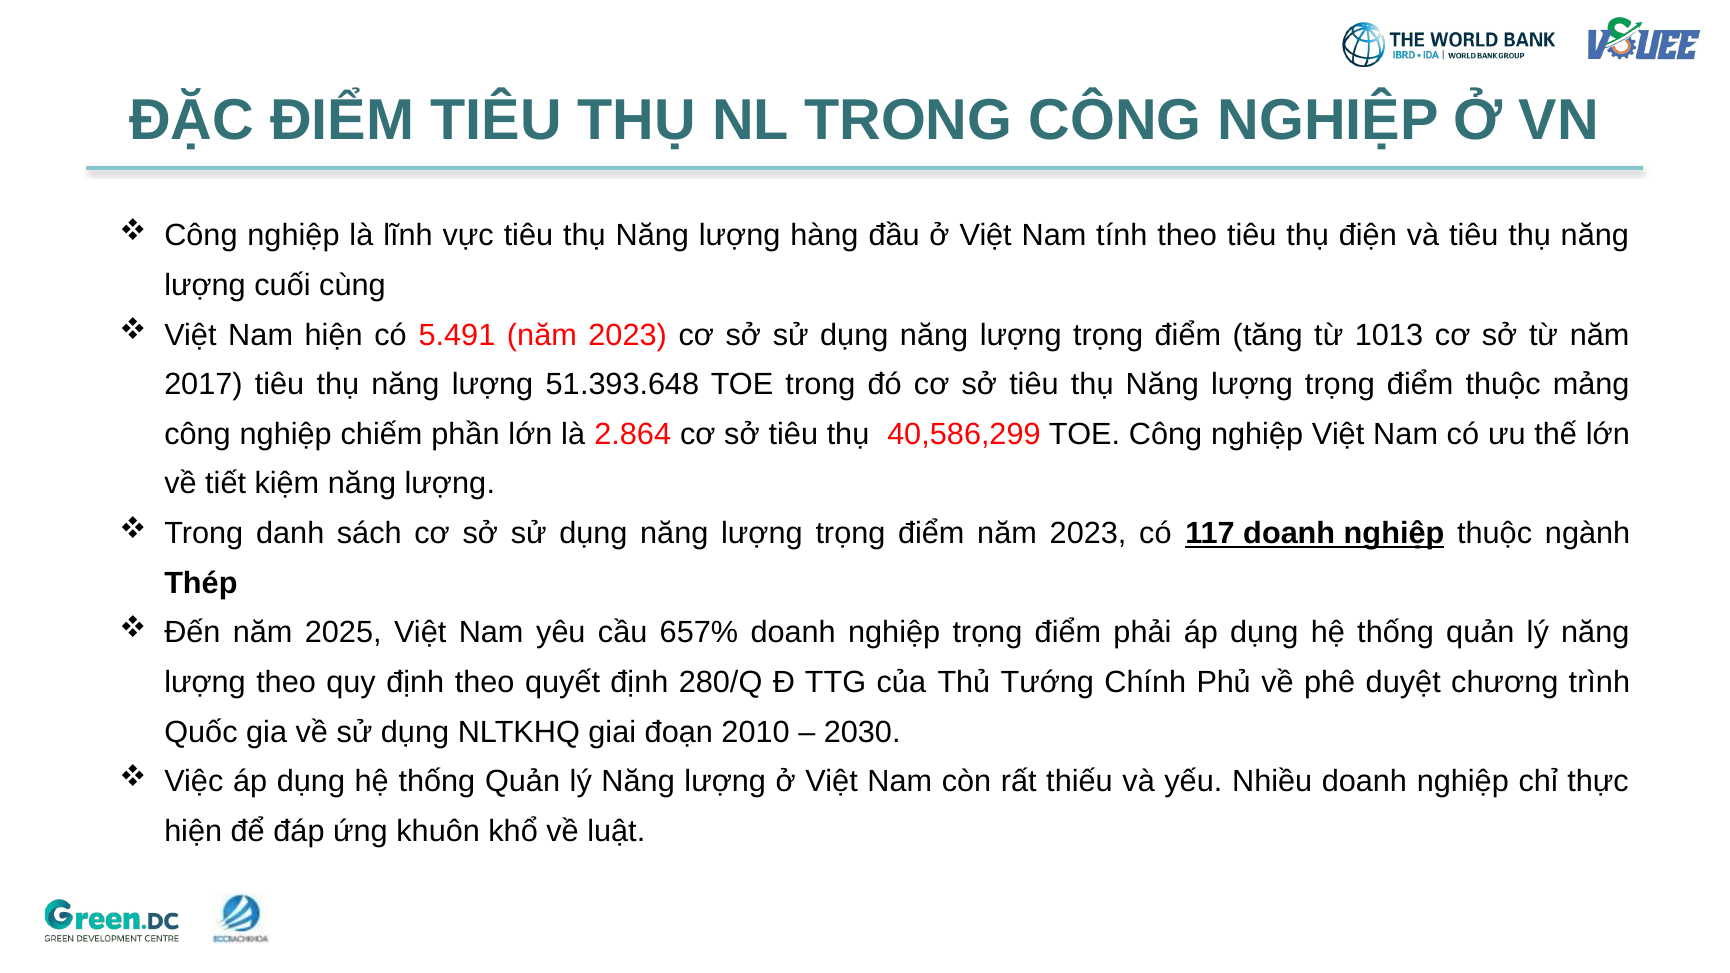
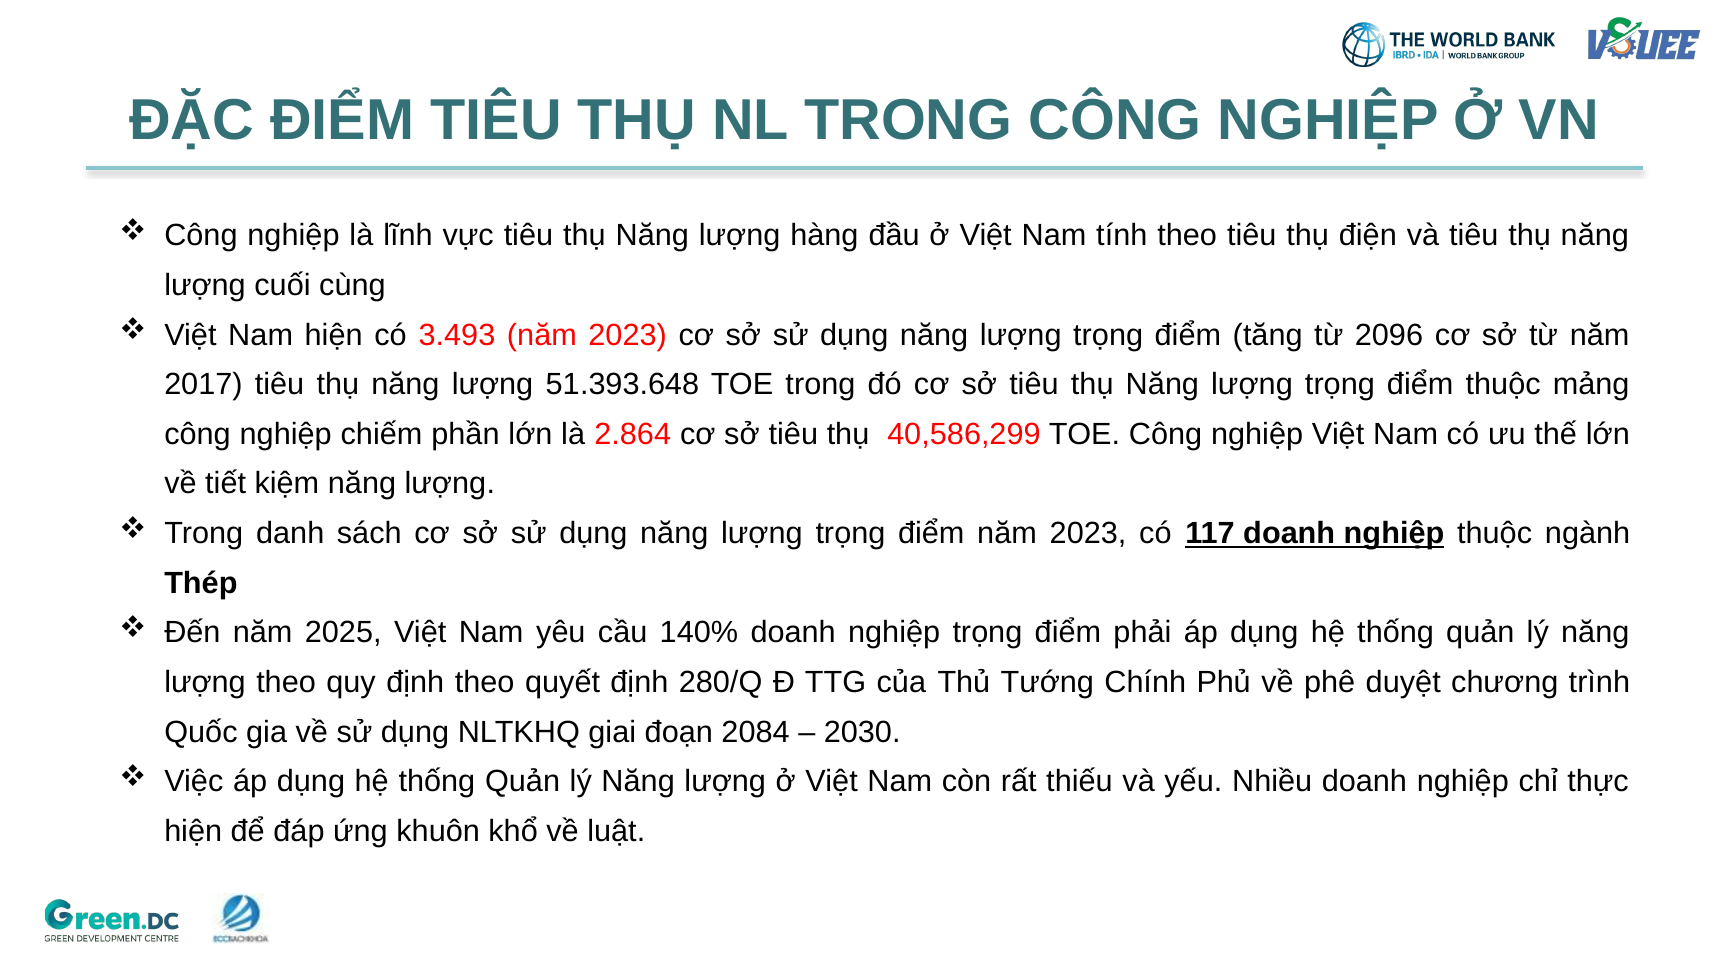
5.491: 5.491 -> 3.493
1013: 1013 -> 2096
657%: 657% -> 140%
2010: 2010 -> 2084
